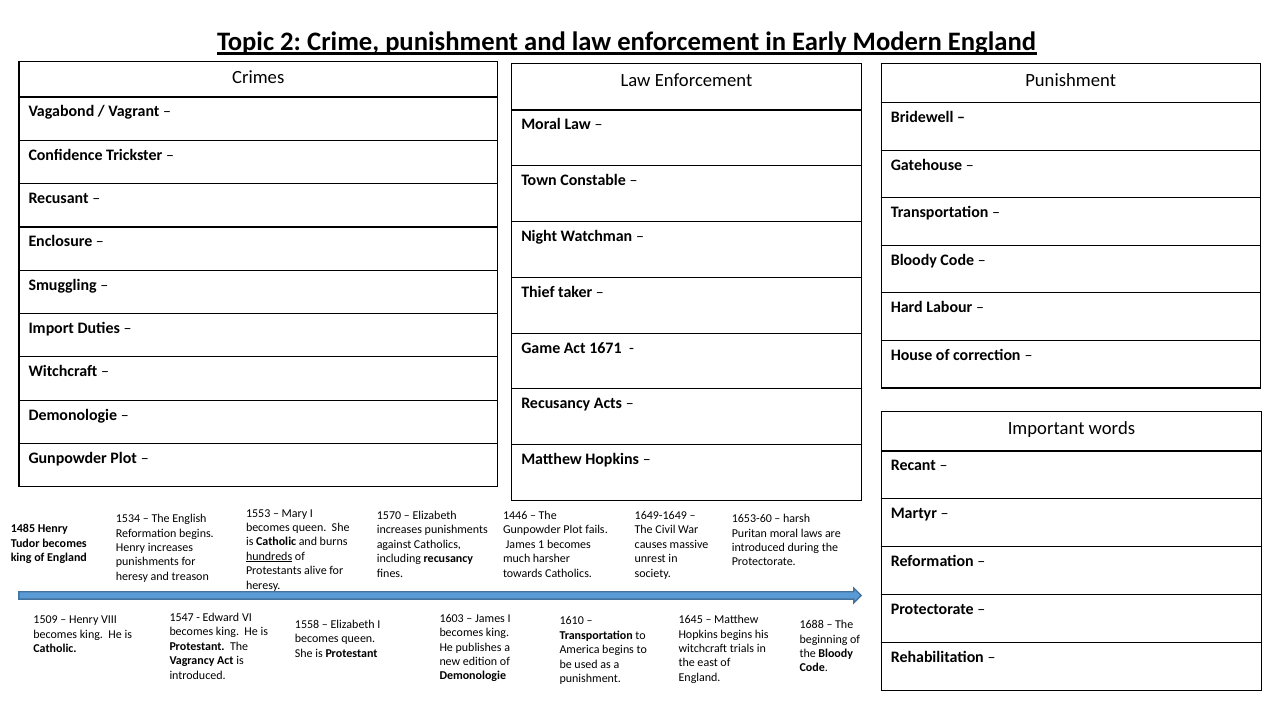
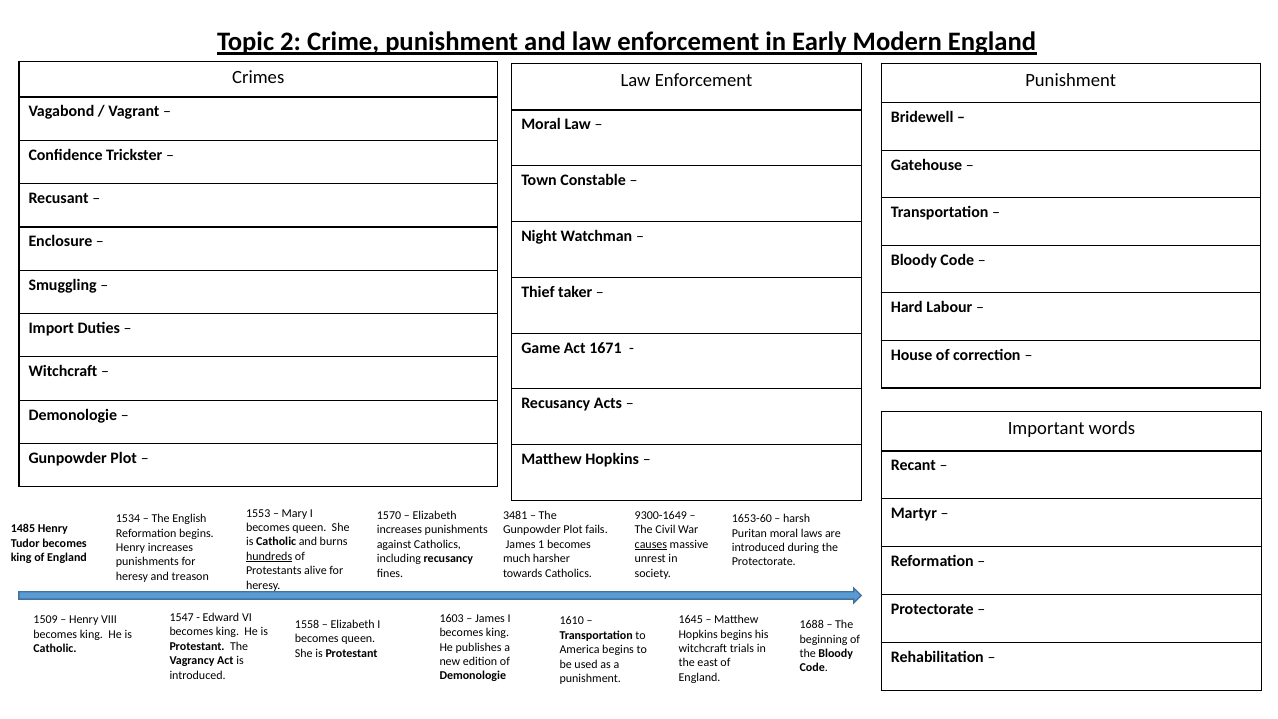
1446: 1446 -> 3481
1649-1649: 1649-1649 -> 9300-1649
causes underline: none -> present
